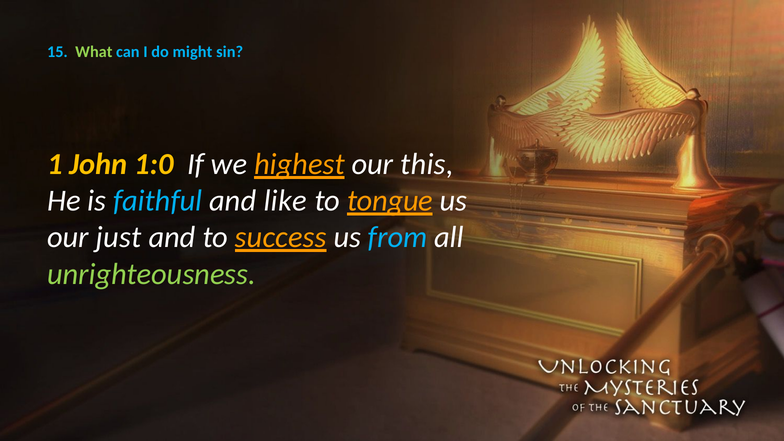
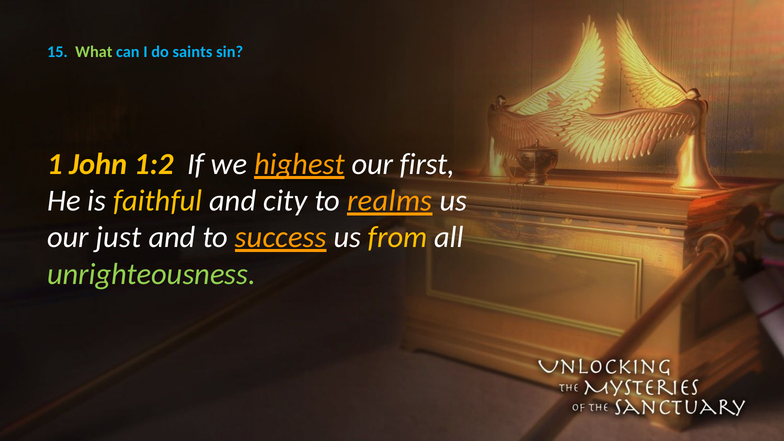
might: might -> saints
1:0: 1:0 -> 1:2
this: this -> first
faithful colour: light blue -> yellow
like: like -> city
tongue: tongue -> realms
from colour: light blue -> yellow
